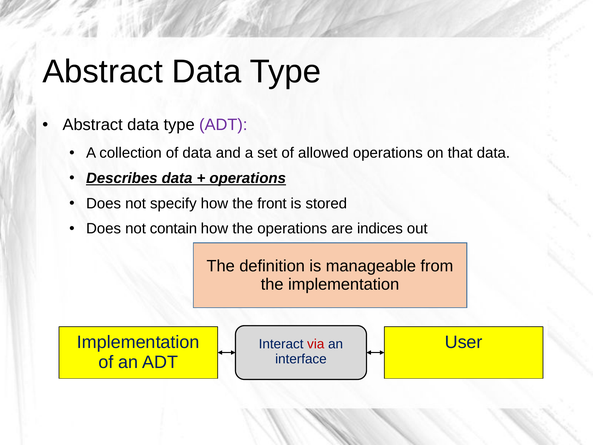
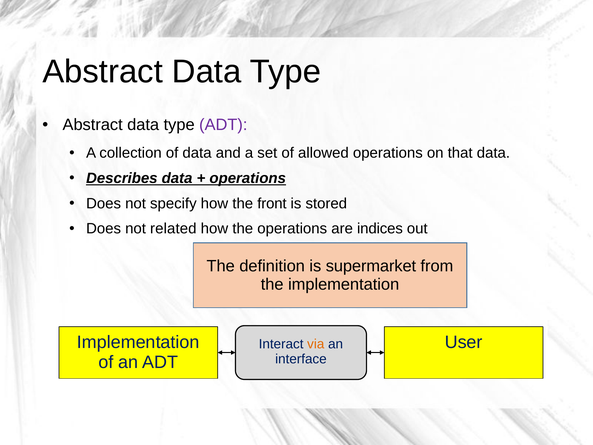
contain: contain -> related
manageable: manageable -> supermarket
via colour: red -> orange
